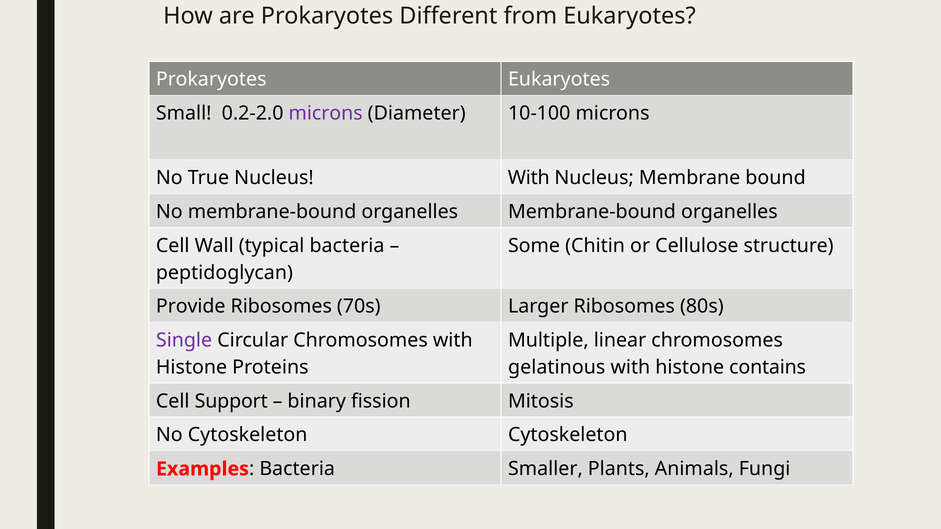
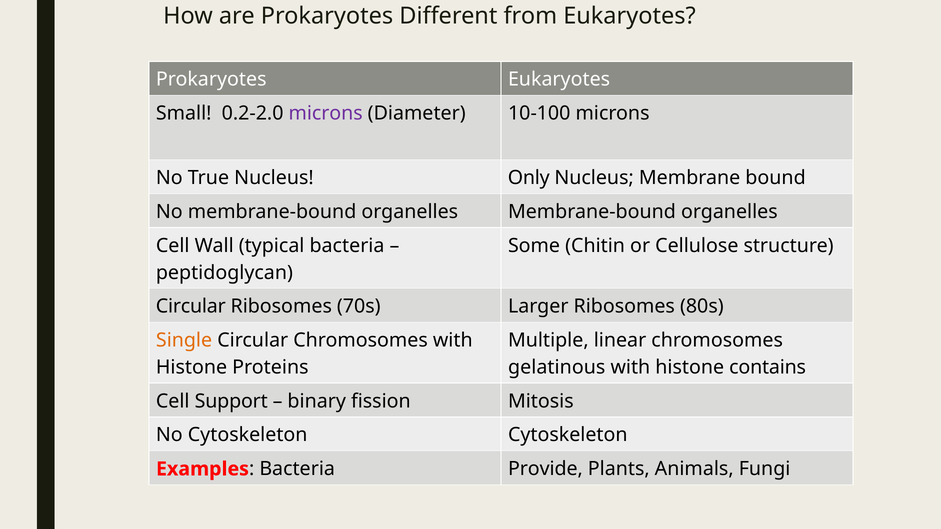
Nucleus With: With -> Only
Provide at (191, 307): Provide -> Circular
Single colour: purple -> orange
Smaller: Smaller -> Provide
